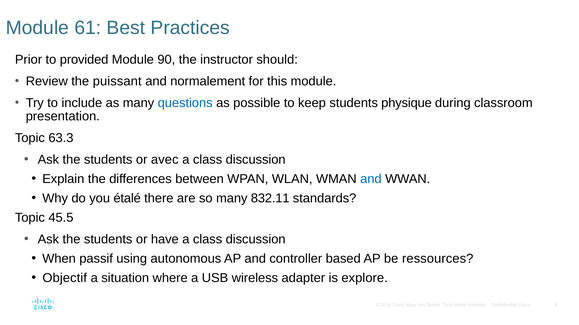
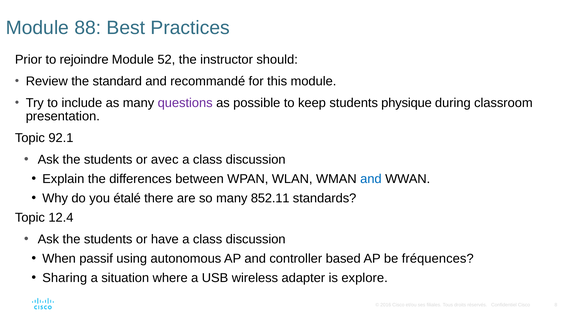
61: 61 -> 88
provided: provided -> rejoindre
90: 90 -> 52
puissant: puissant -> standard
normalement: normalement -> recommandé
questions colour: blue -> purple
63.3: 63.3 -> 92.1
832.11: 832.11 -> 852.11
45.5: 45.5 -> 12.4
ressources: ressources -> fréquences
Objectif: Objectif -> Sharing
